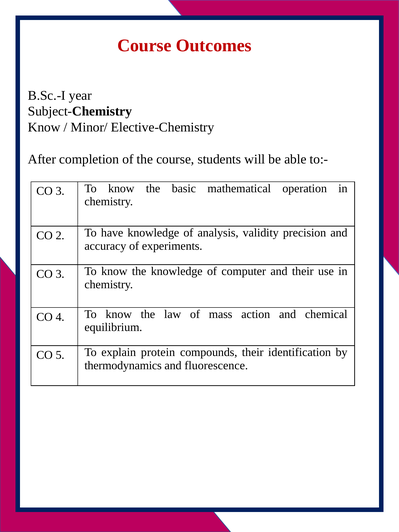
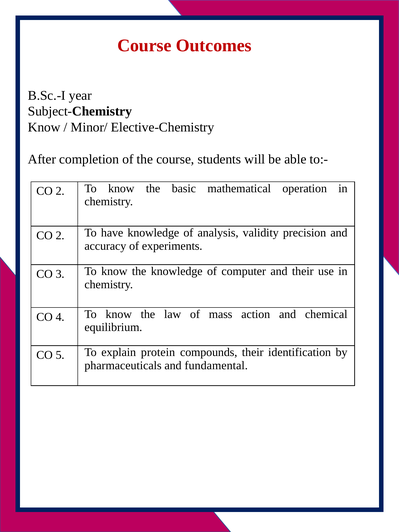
3 at (60, 191): 3 -> 2
thermodynamics: thermodynamics -> pharmaceuticals
fluorescence: fluorescence -> fundamental
